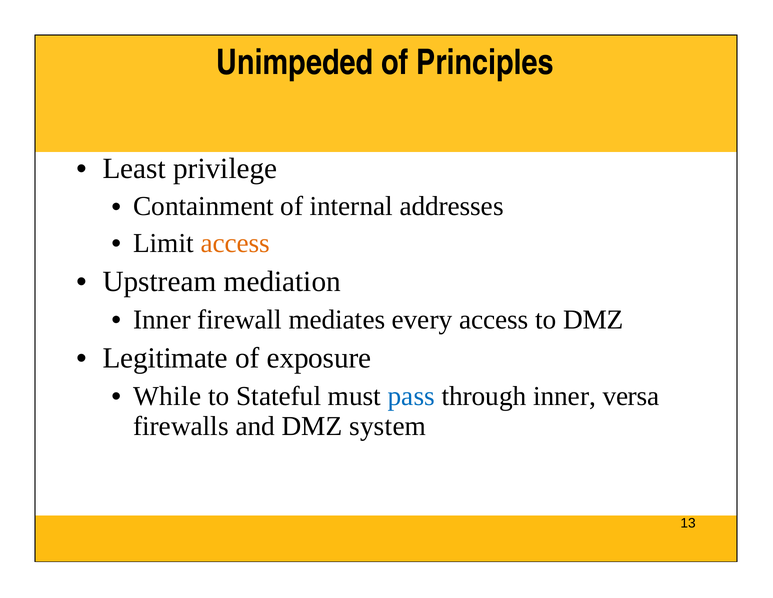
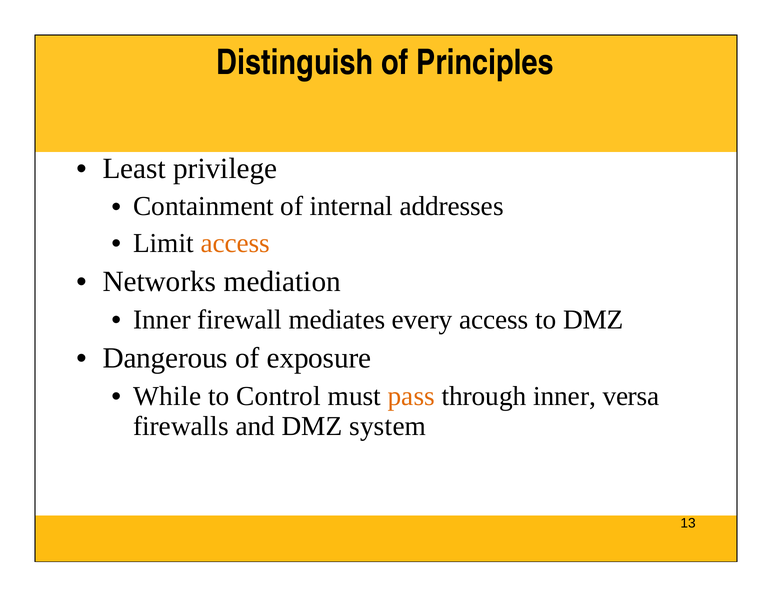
Unimpeded: Unimpeded -> Distinguish
Upstream: Upstream -> Networks
Legitimate: Legitimate -> Dangerous
Stateful: Stateful -> Control
pass colour: blue -> orange
